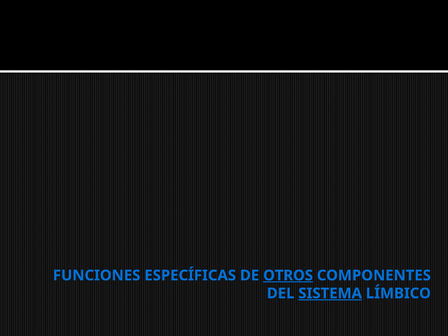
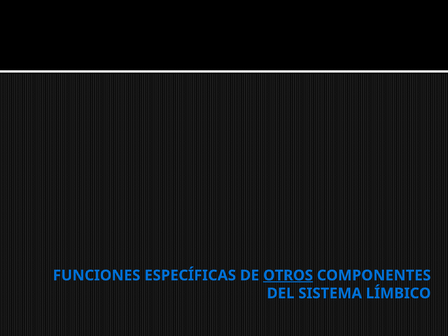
SISTEMA underline: present -> none
